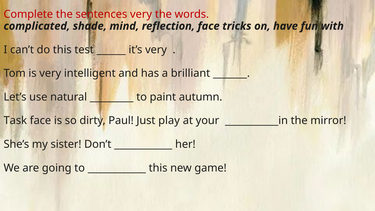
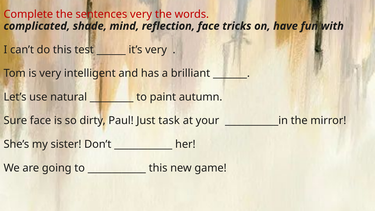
Task: Task -> Sure
play: play -> task
